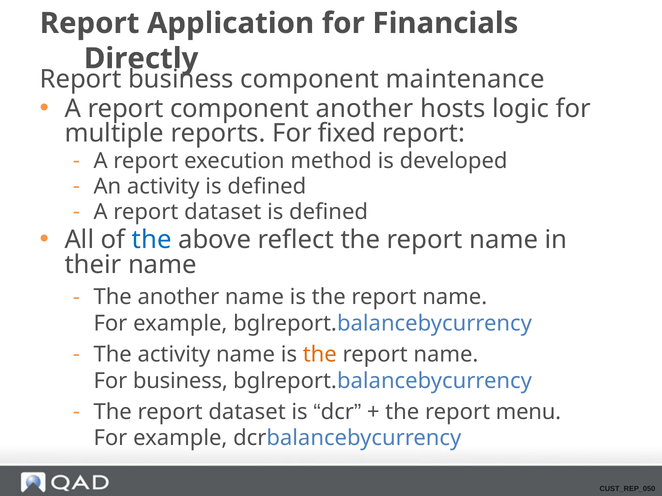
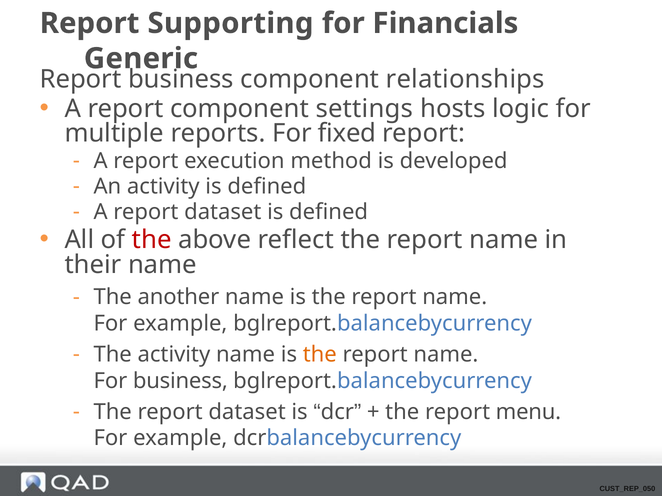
Application: Application -> Supporting
Directly: Directly -> Generic
maintenance: maintenance -> relationships
component another: another -> settings
the at (152, 240) colour: blue -> red
